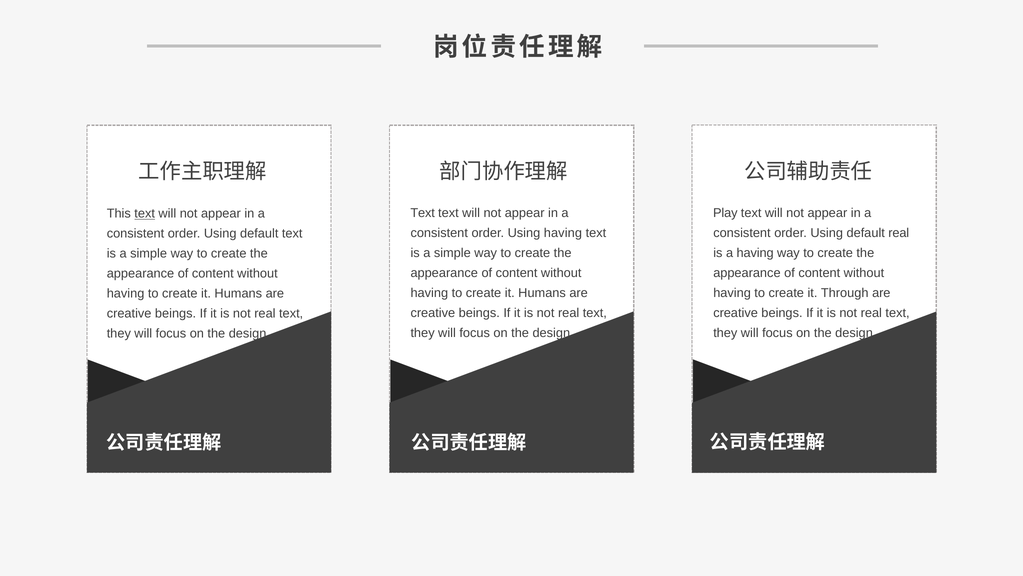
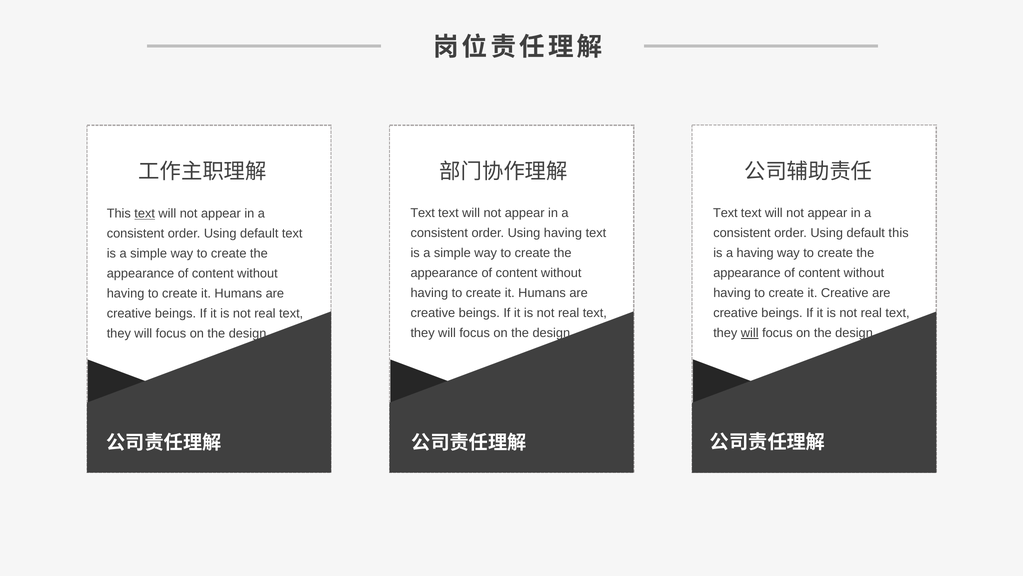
Play at (725, 213): Play -> Text
default real: real -> this
it Through: Through -> Creative
will at (750, 333) underline: none -> present
